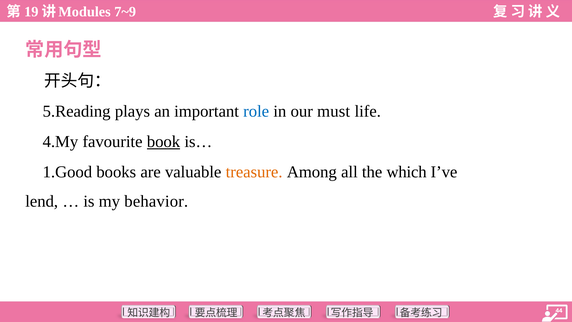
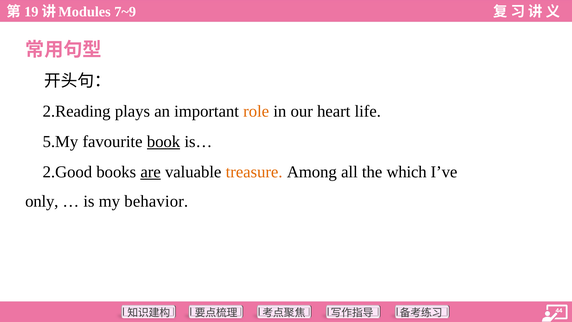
5.Reading: 5.Reading -> 2.Reading
role colour: blue -> orange
must: must -> heart
4.My: 4.My -> 5.My
1.Good: 1.Good -> 2.Good
are underline: none -> present
lend: lend -> only
